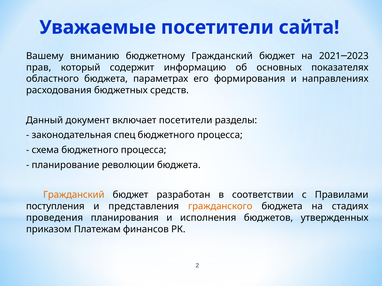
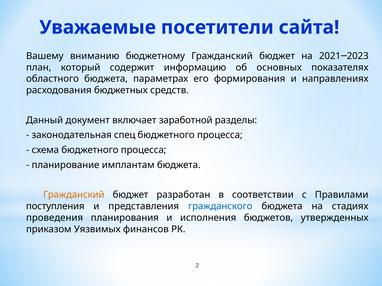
прав: прав -> план
включает посетители: посетители -> заработной
революции: революции -> имплантам
гражданского colour: orange -> blue
Платежам: Платежам -> Уязвимых
